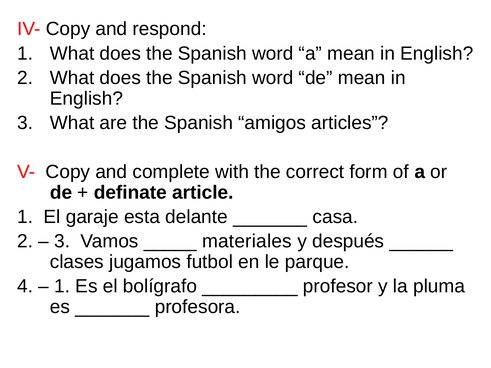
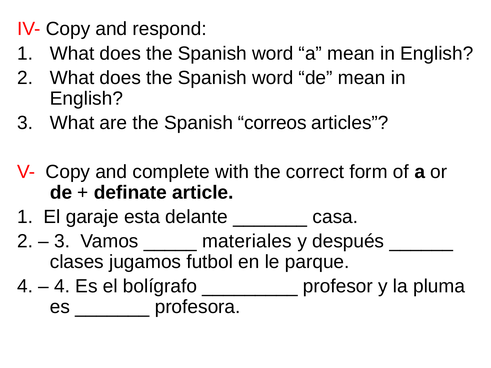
amigos: amigos -> correos
1 at (62, 287): 1 -> 4
